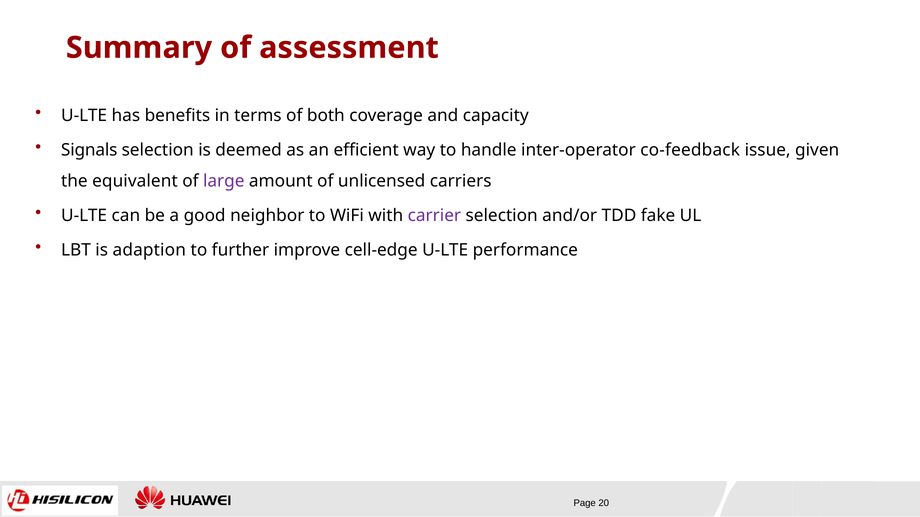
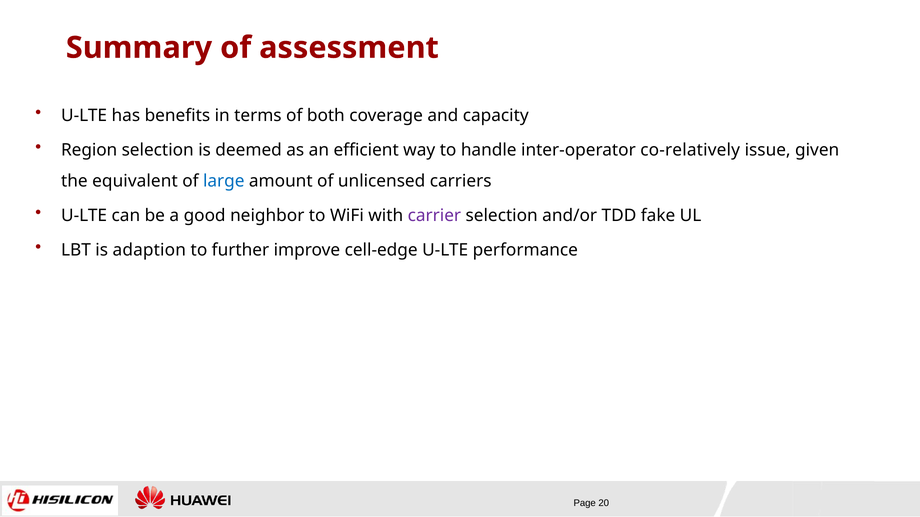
Signals: Signals -> Region
co-feedback: co-feedback -> co-relatively
large colour: purple -> blue
